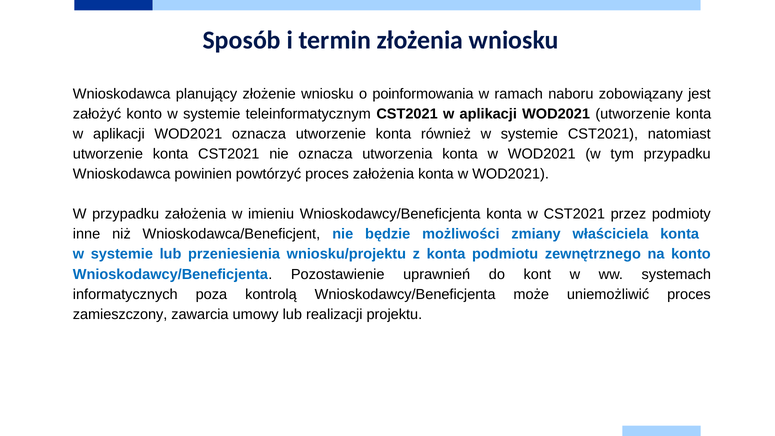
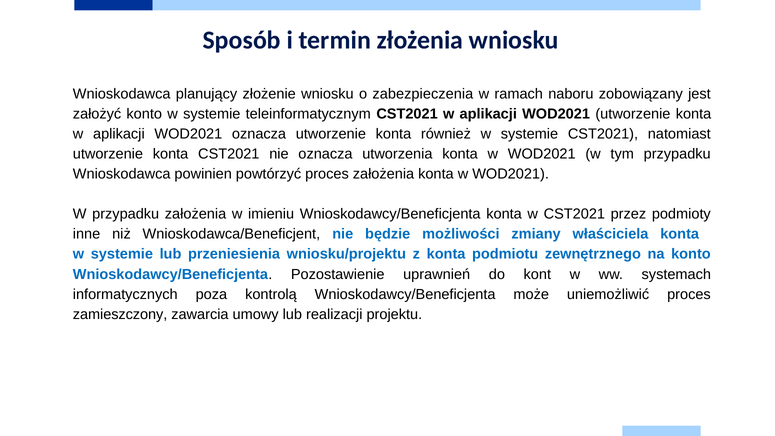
poinformowania: poinformowania -> zabezpieczenia
